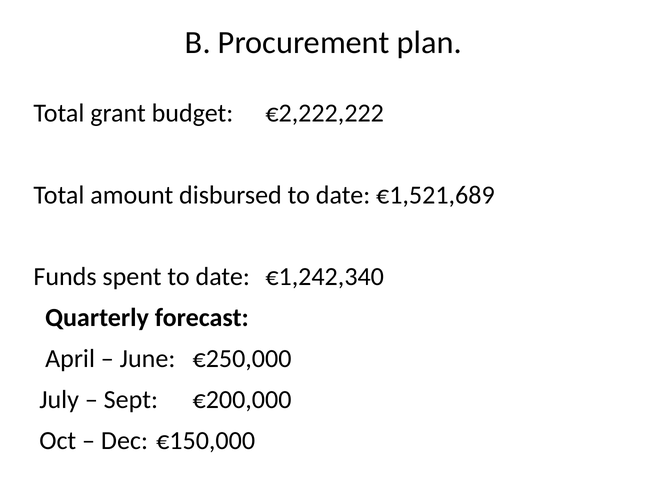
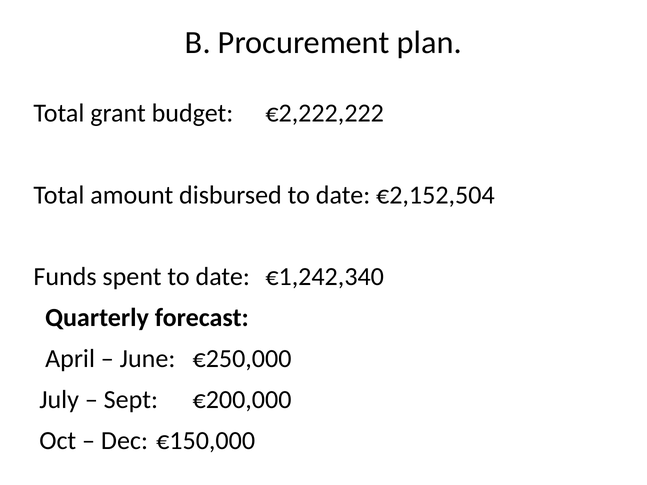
€1,521,689: €1,521,689 -> €2,152,504
